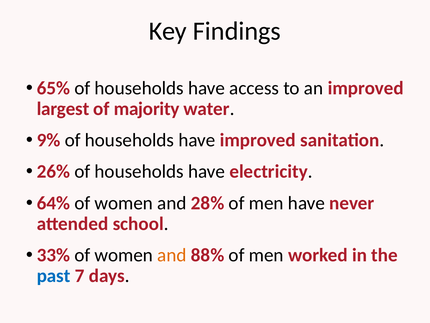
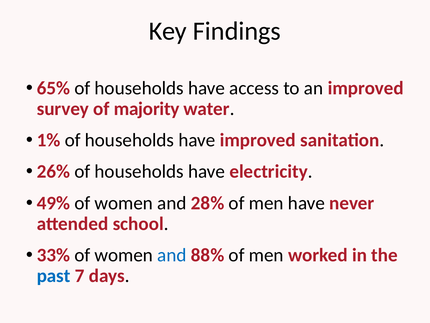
largest: largest -> survey
9%: 9% -> 1%
64%: 64% -> 49%
and at (172, 255) colour: orange -> blue
